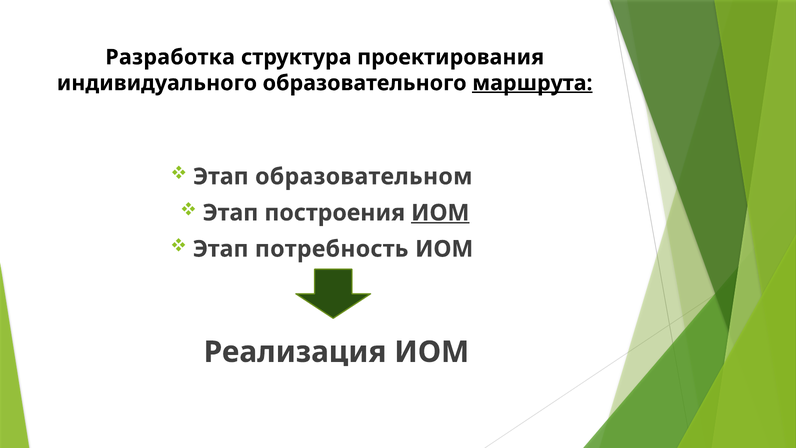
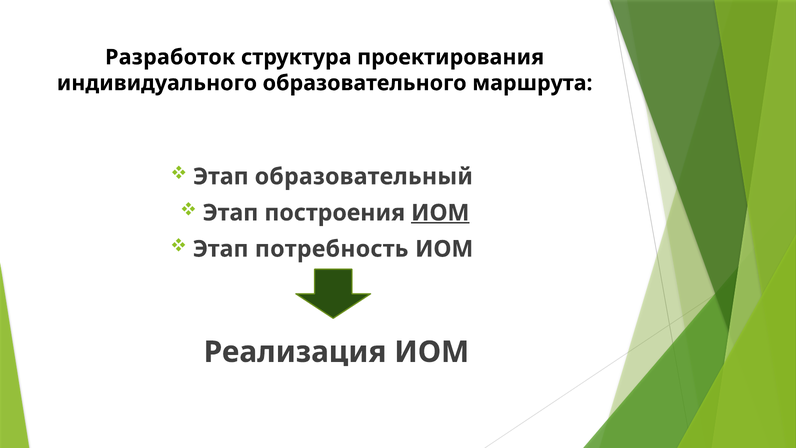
Разработка: Разработка -> Разработок
маршрута underline: present -> none
образовательном: образовательном -> образовательный
